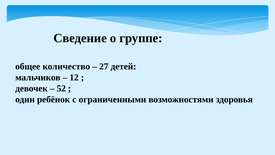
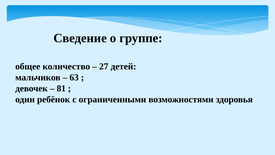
12: 12 -> 63
52: 52 -> 81
